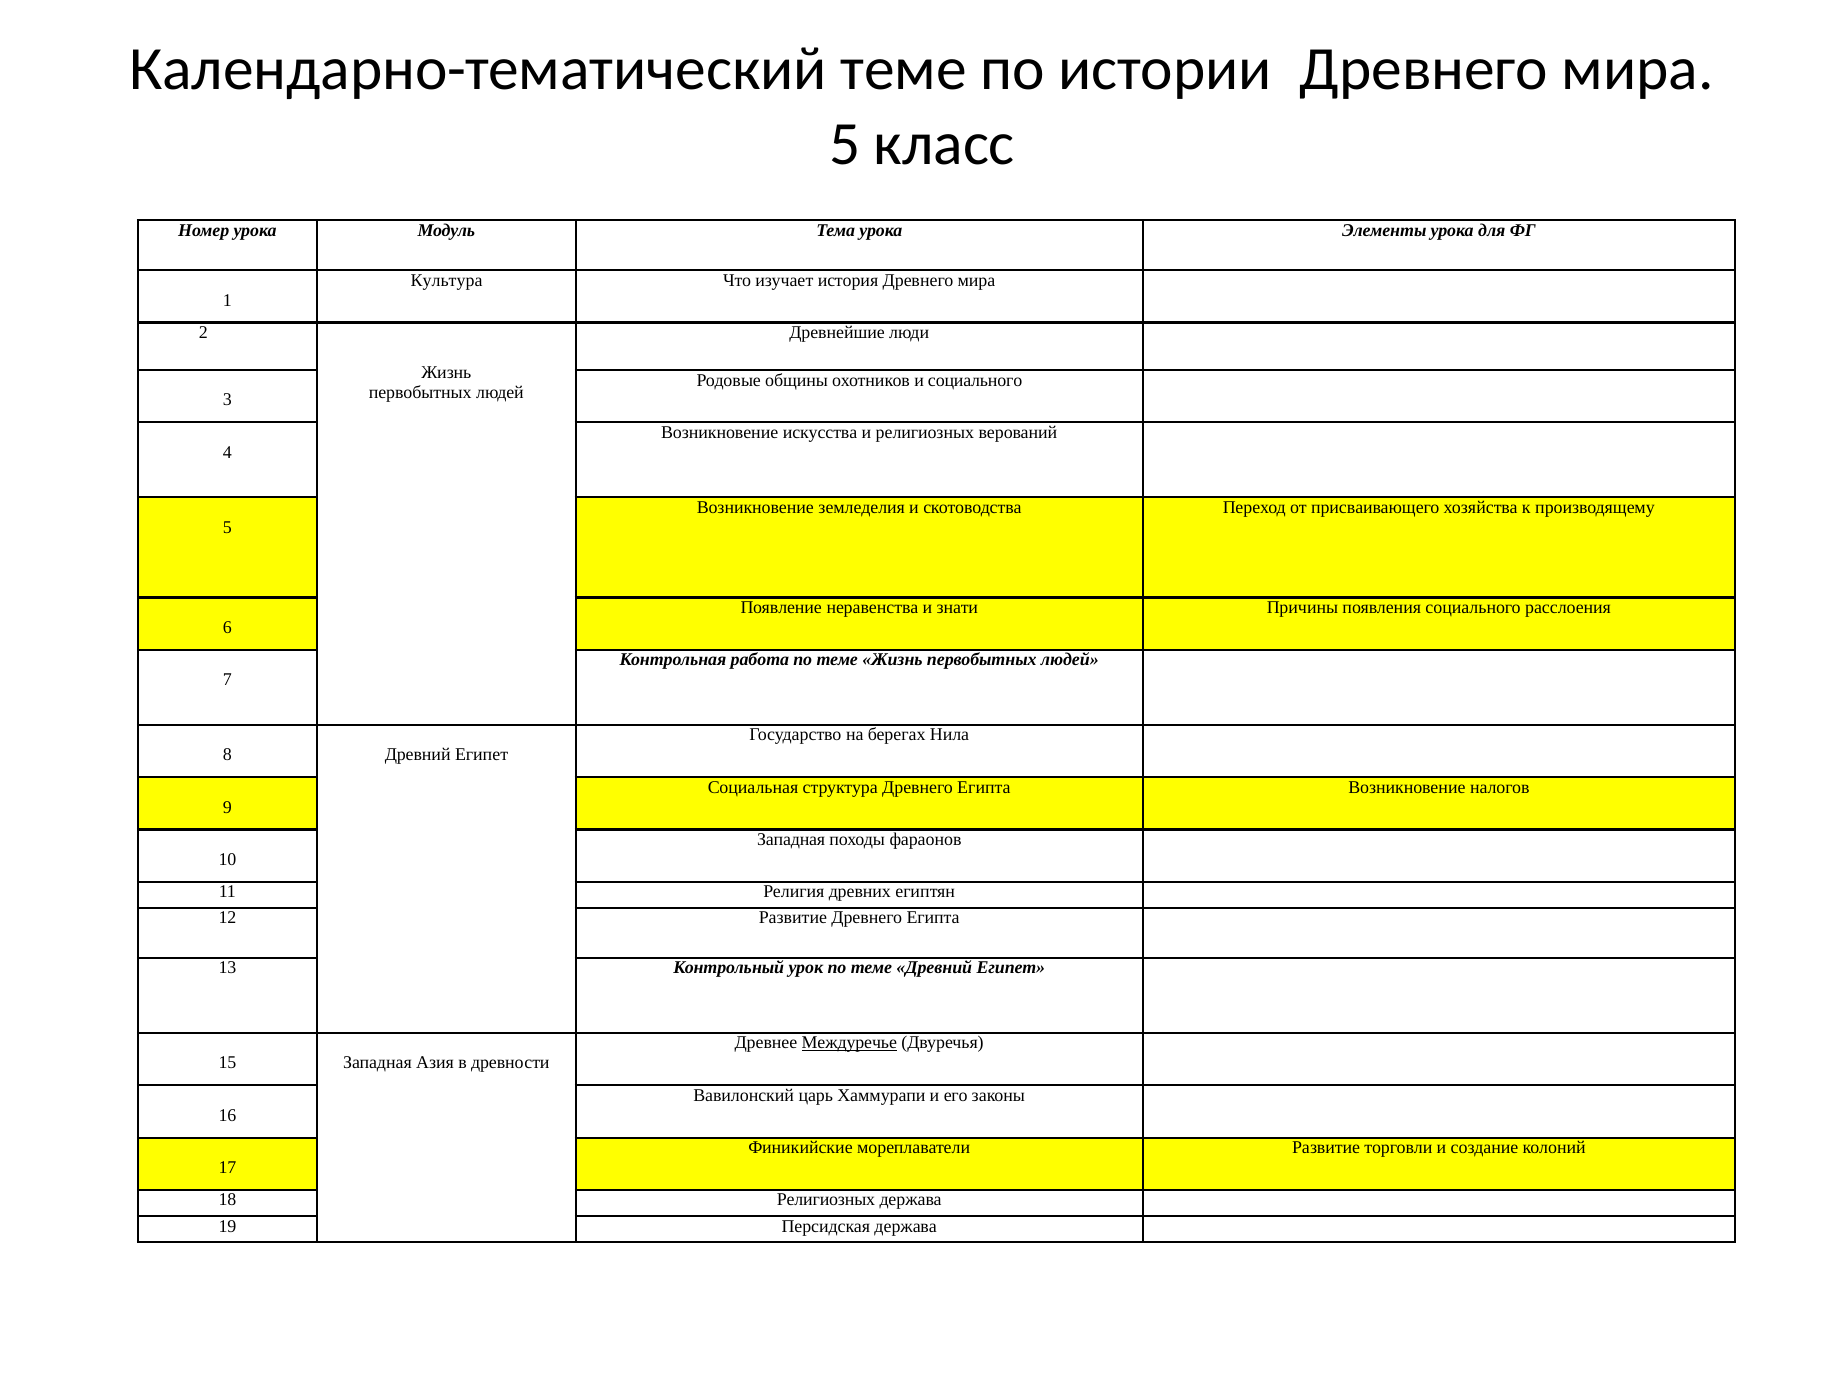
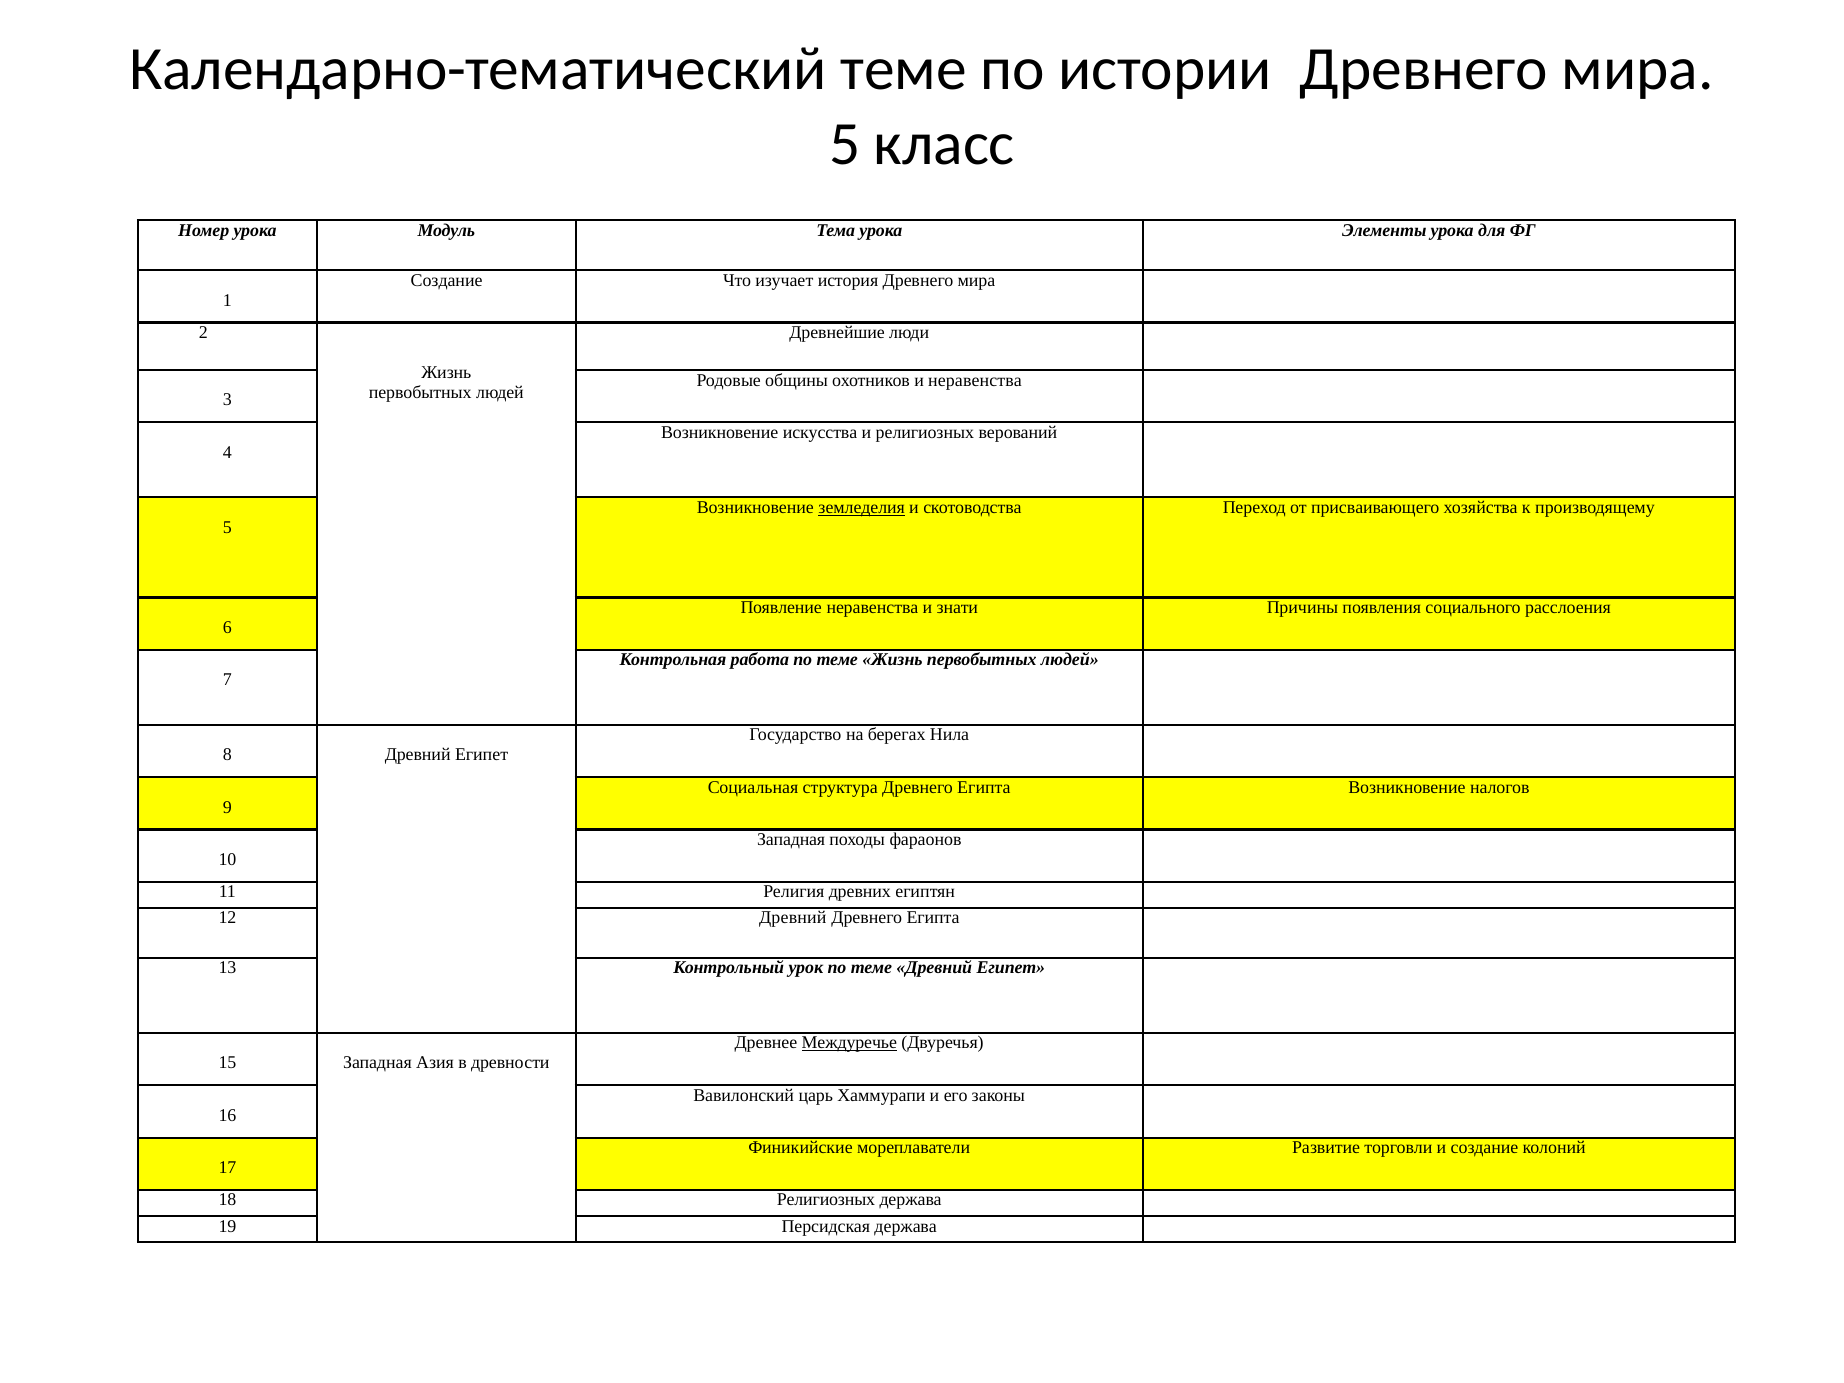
Культура at (447, 280): Культура -> Создание
и социального: социального -> неравенства
земледелия underline: none -> present
12 Развитие: Развитие -> Древний
